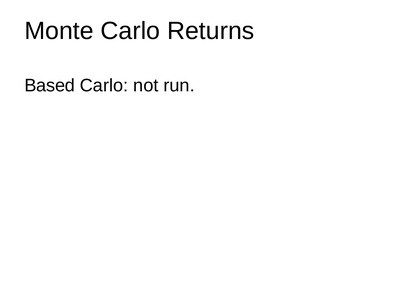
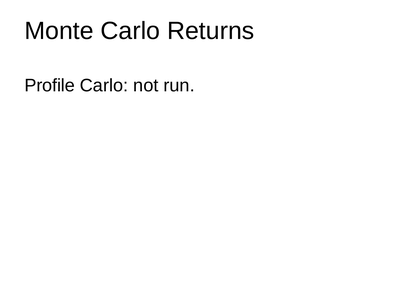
Based: Based -> Profile
